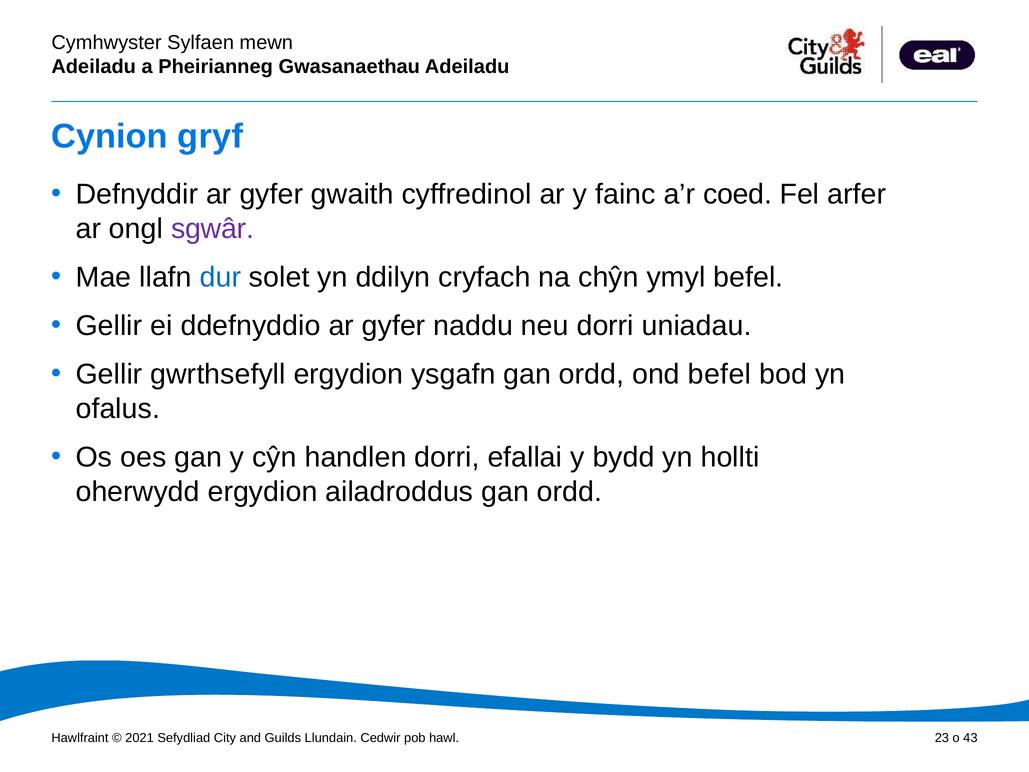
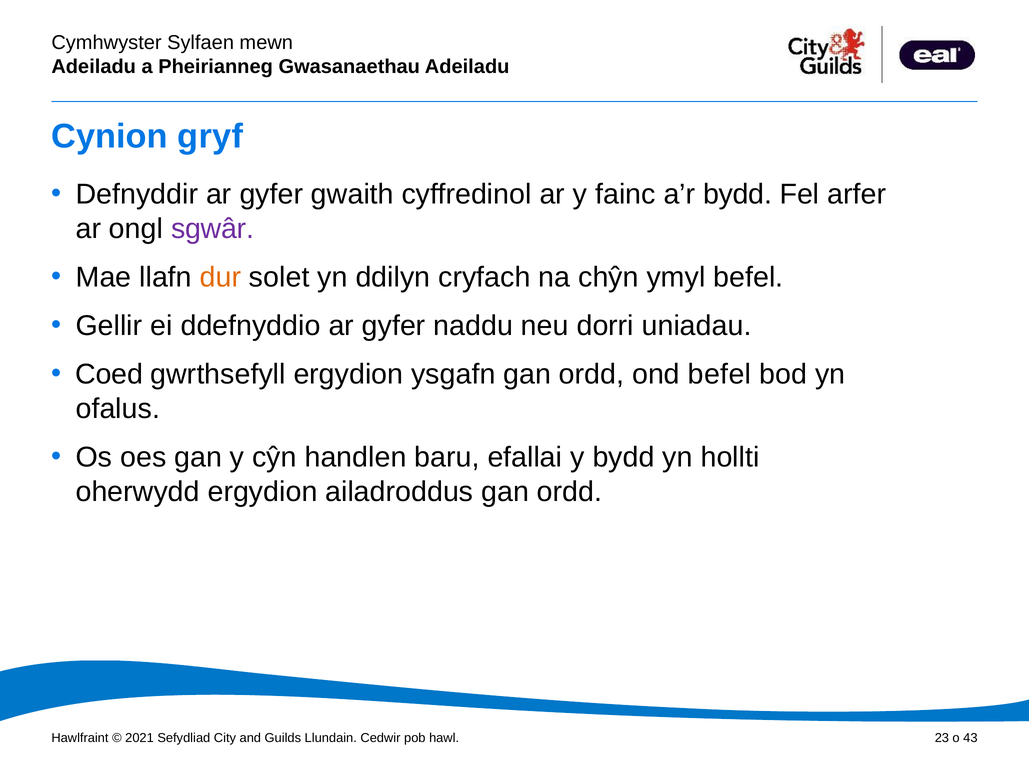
a’r coed: coed -> bydd
dur colour: blue -> orange
Gellir at (109, 374): Gellir -> Coed
handlen dorri: dorri -> baru
